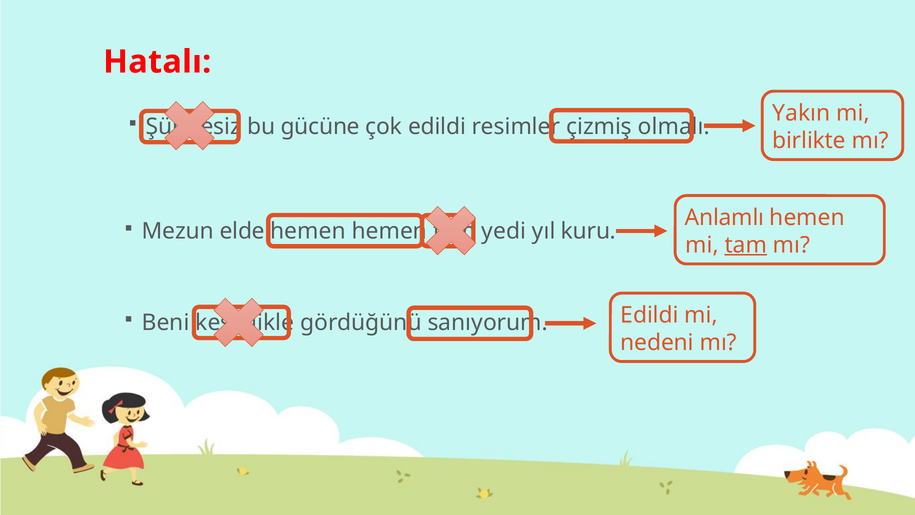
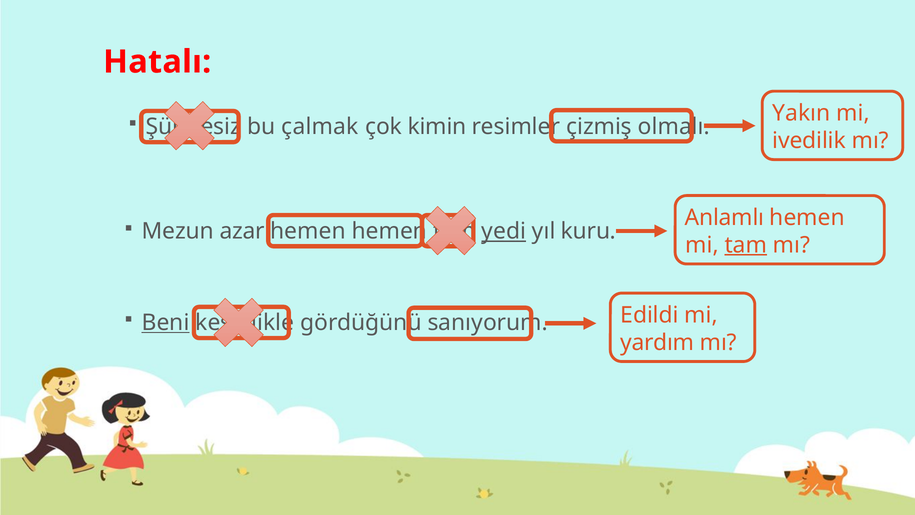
gücüne: gücüne -> çalmak
çok edildi: edildi -> kimin
birlikte: birlikte -> ivedilik
elde: elde -> azar
yedi underline: none -> present
Beni underline: none -> present
nedeni: nedeni -> yardım
